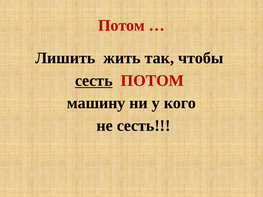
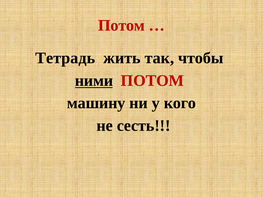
Лишить: Лишить -> Тетрадь
сесть at (94, 81): сесть -> ними
